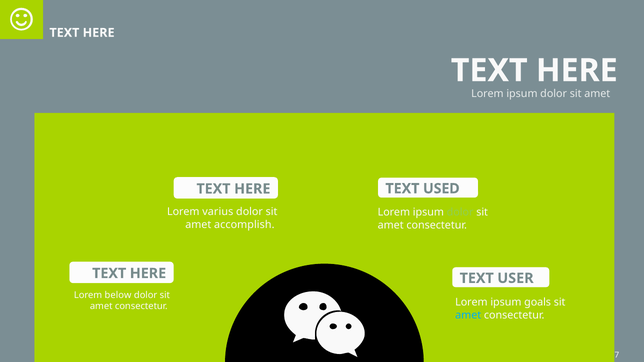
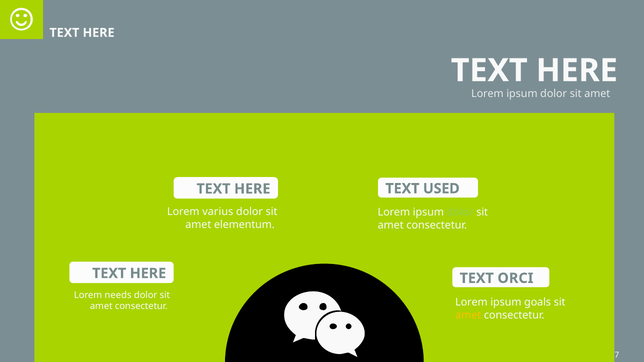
accomplish: accomplish -> elementum
USER: USER -> ORCI
below: below -> needs
amet at (468, 315) colour: light blue -> yellow
